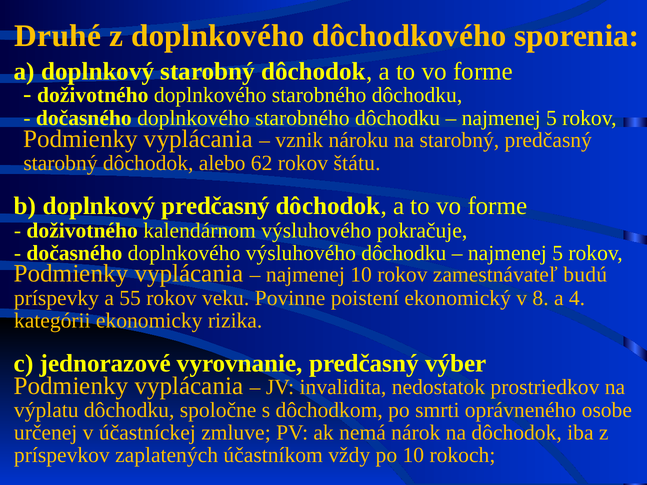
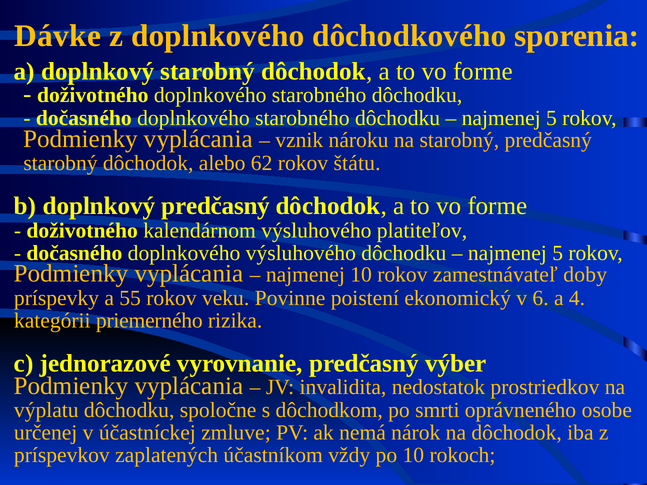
Druhé: Druhé -> Dávke
pokračuje: pokračuje -> platiteľov
budú: budú -> doby
8: 8 -> 6
ekonomicky: ekonomicky -> priemerného
